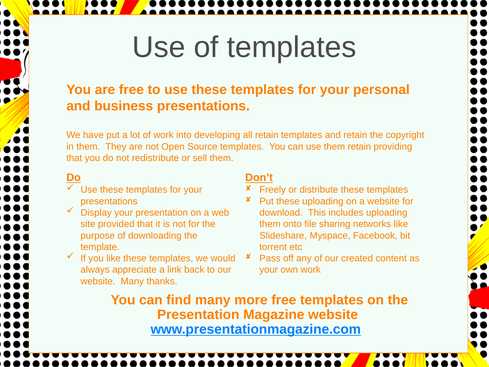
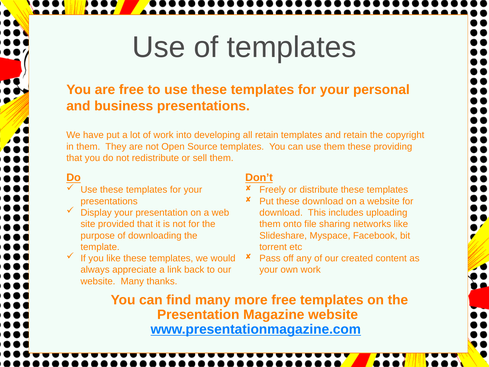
them retain: retain -> these
these uploading: uploading -> download
